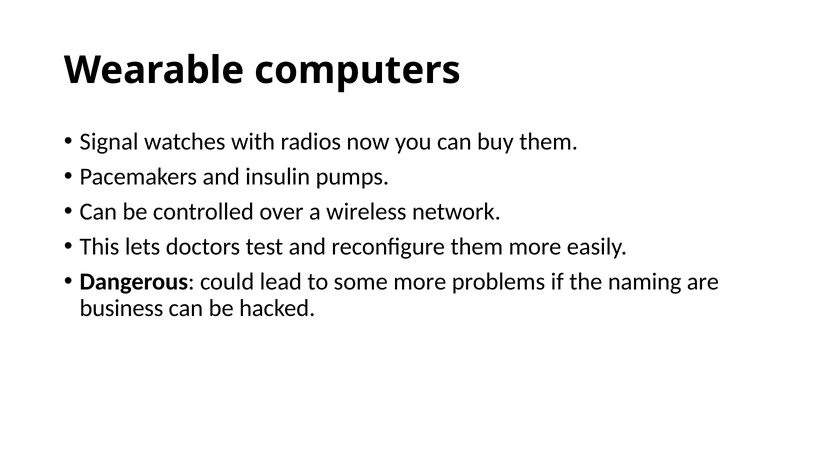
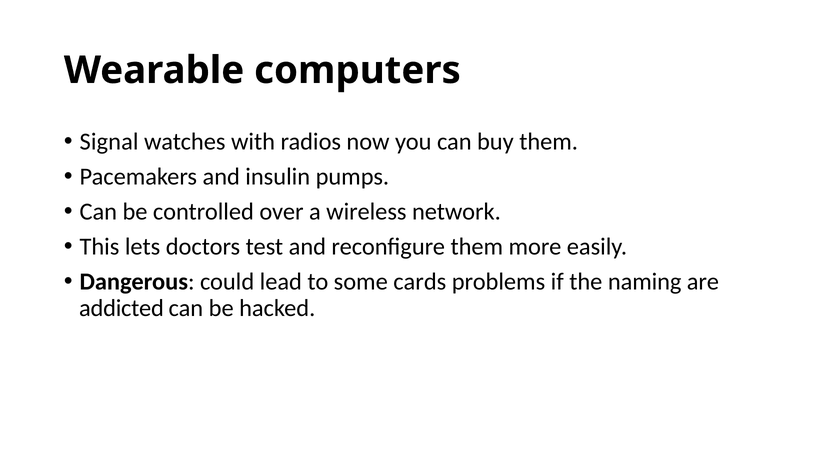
some more: more -> cards
business: business -> addicted
